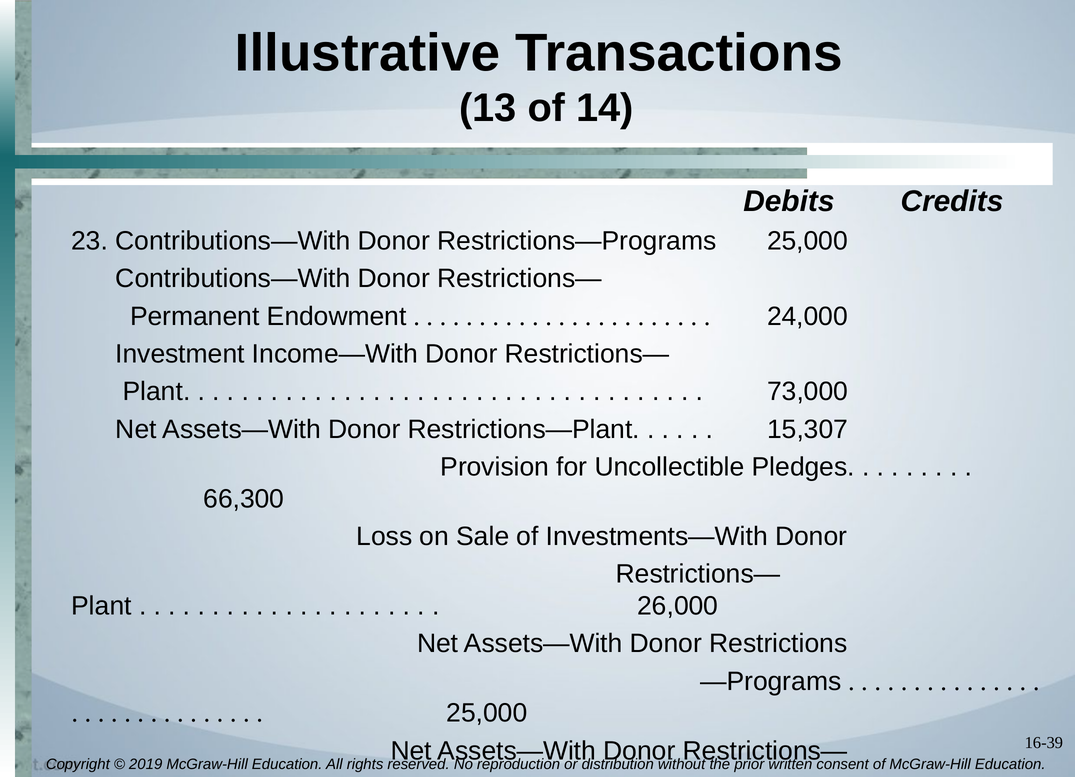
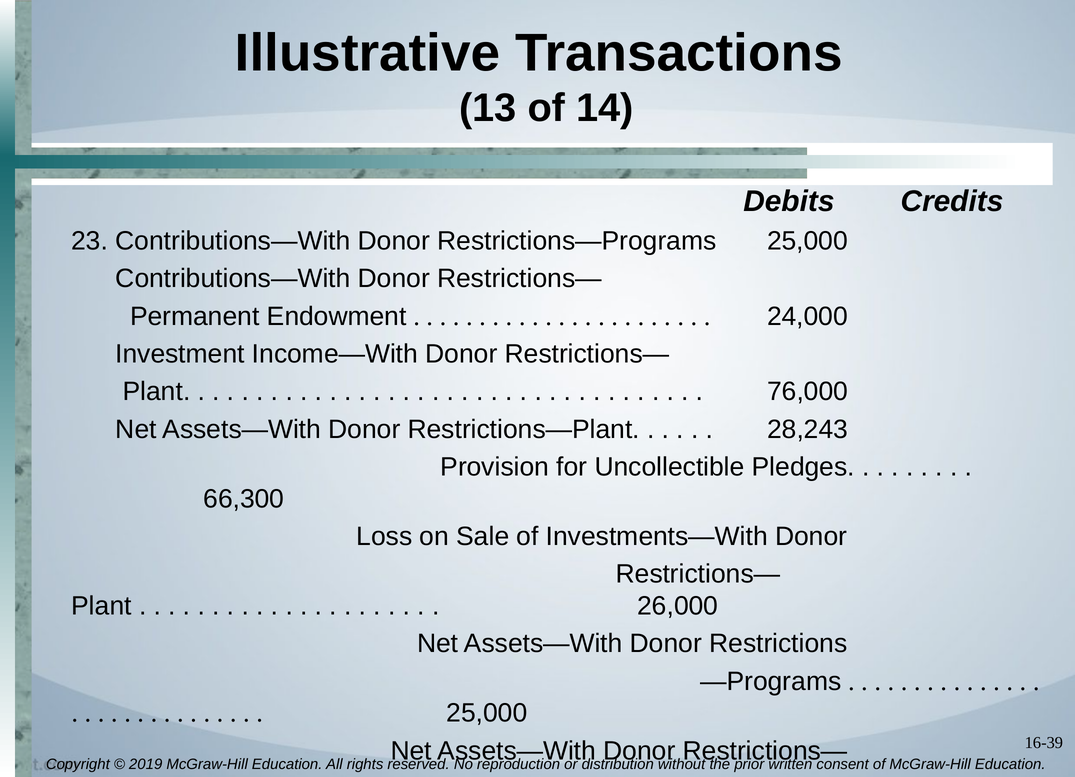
73,000: 73,000 -> 76,000
15,307: 15,307 -> 28,243
